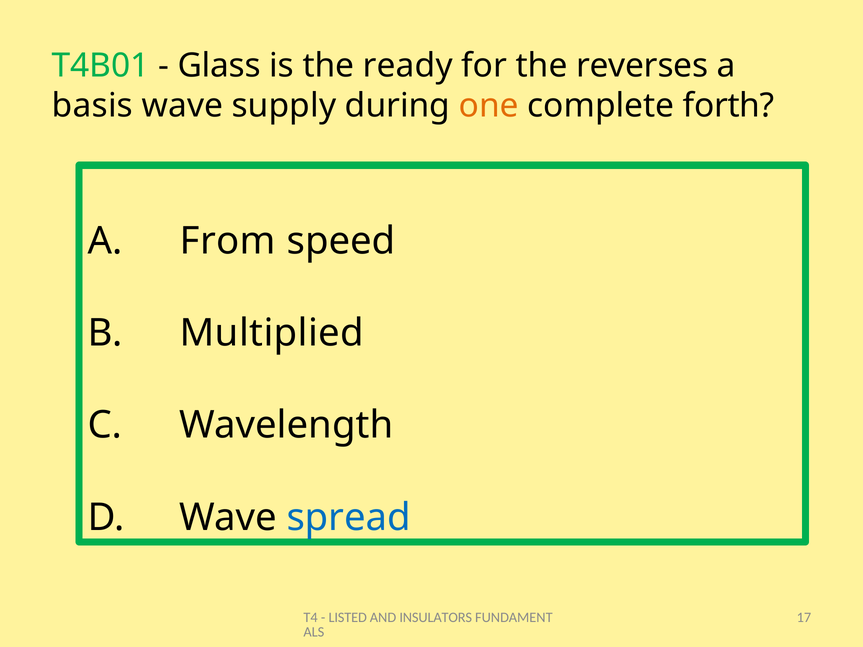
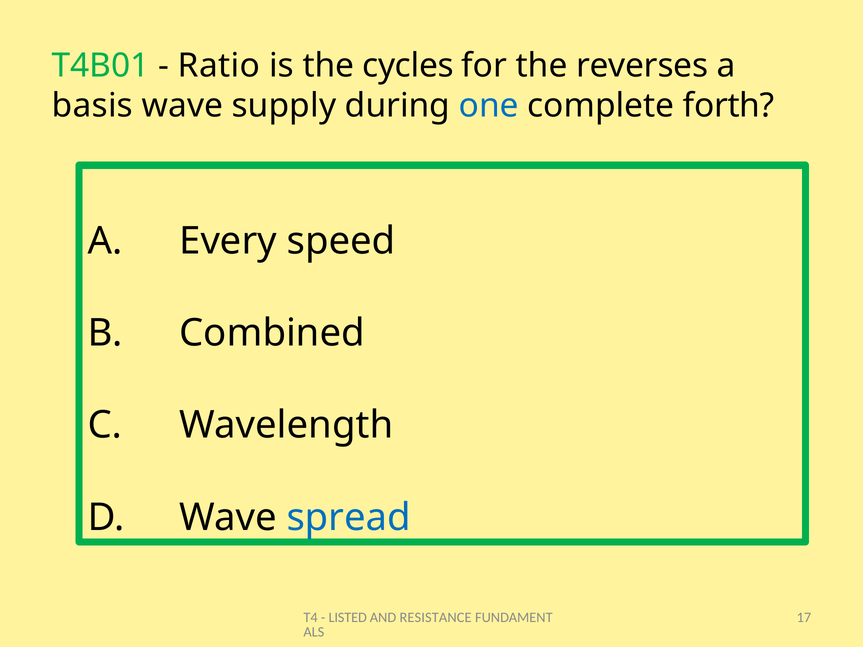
Glass: Glass -> Ratio
ready: ready -> cycles
one colour: orange -> blue
From: From -> Every
Multiplied: Multiplied -> Combined
INSULATORS: INSULATORS -> RESISTANCE
